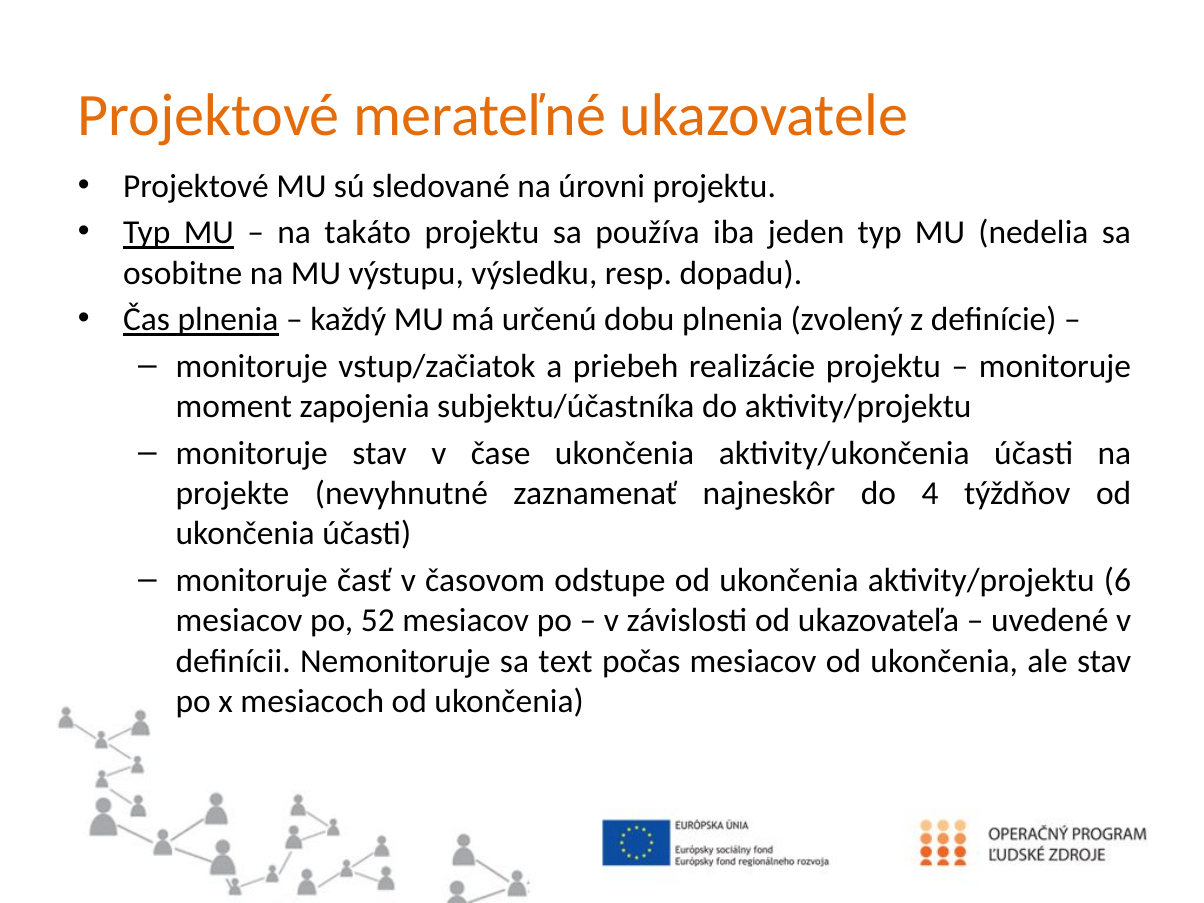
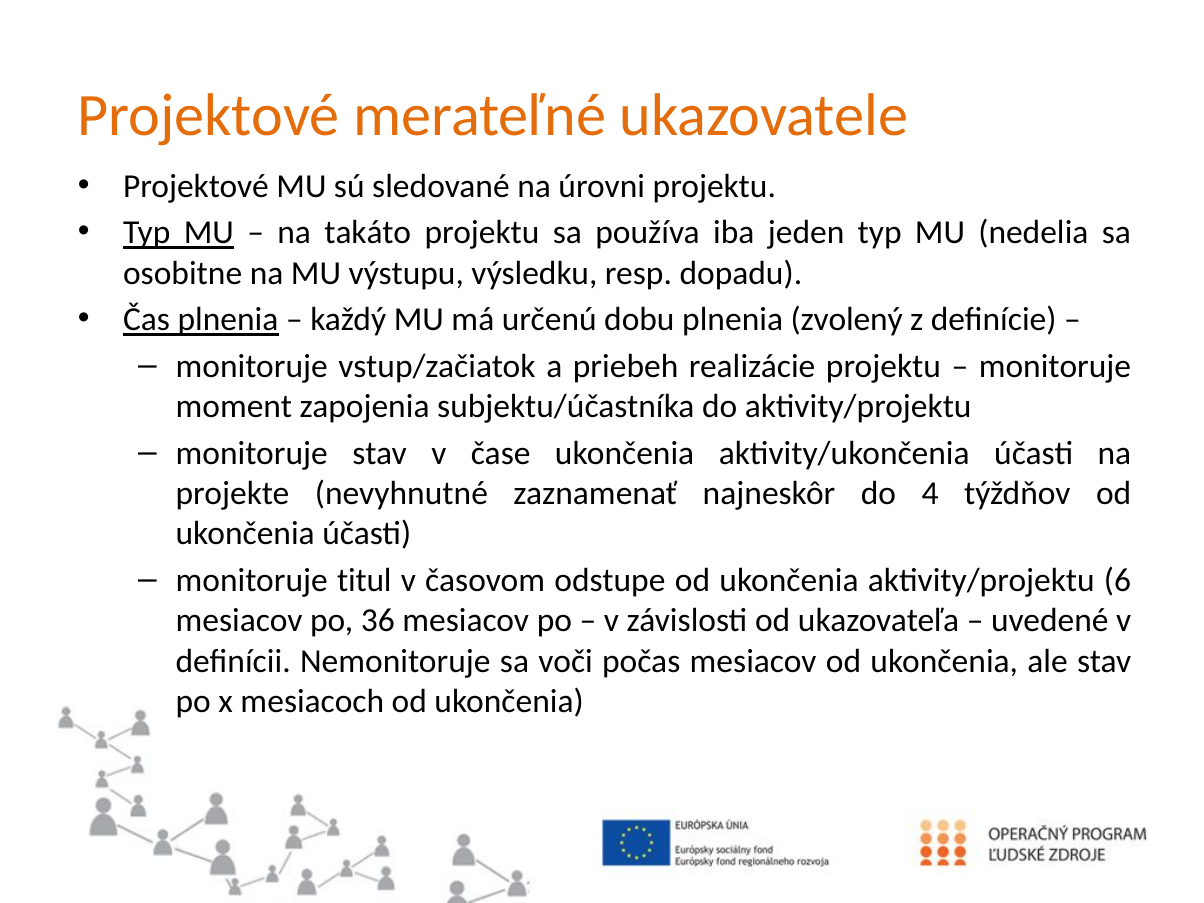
časť: časť -> titul
52: 52 -> 36
text: text -> voči
